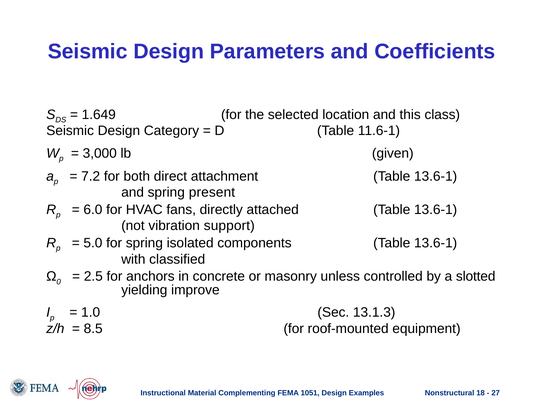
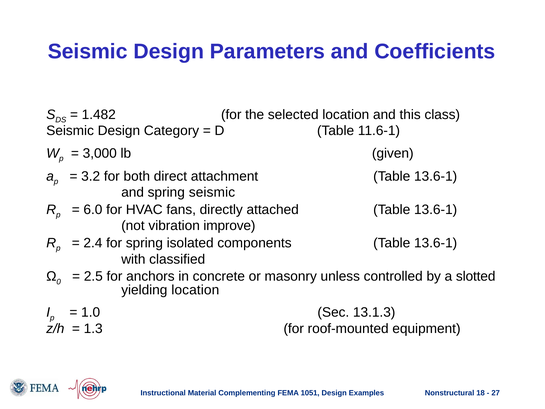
1.649: 1.649 -> 1.482
7.2: 7.2 -> 3.2
spring present: present -> seismic
support: support -> improve
5.0: 5.0 -> 2.4
yielding improve: improve -> location
8.5: 8.5 -> 1.3
